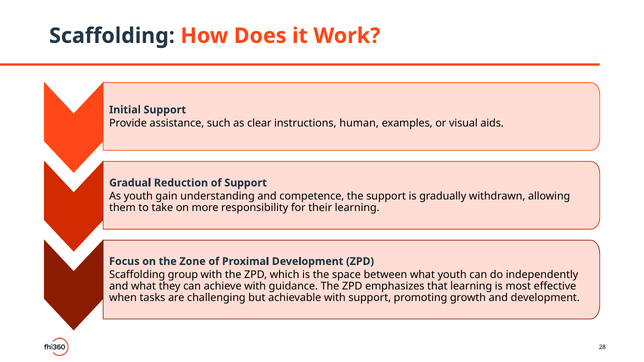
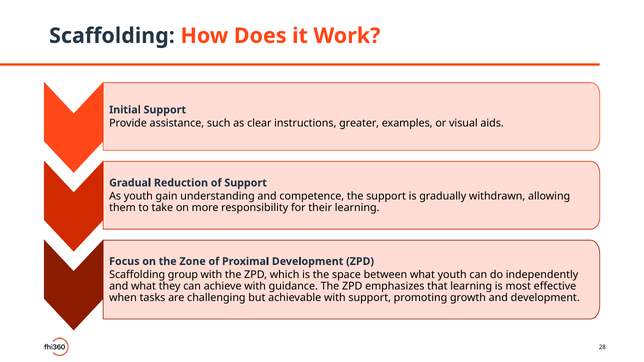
human: human -> greater
